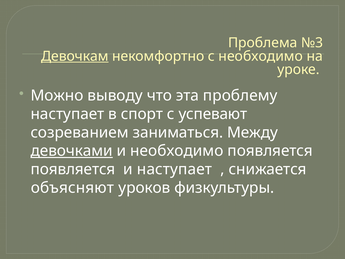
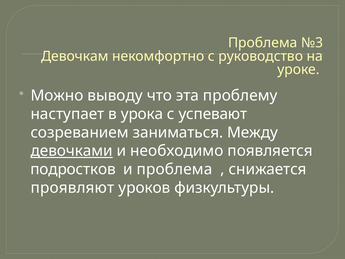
Девочкам underline: present -> none
с необходимо: необходимо -> руководство
спорт: спорт -> урока
появляется at (73, 169): появляется -> подростков
и наступает: наступает -> проблема
объясняют: объясняют -> проявляют
